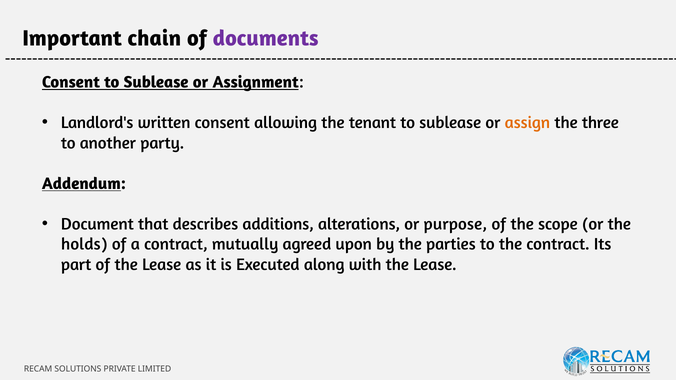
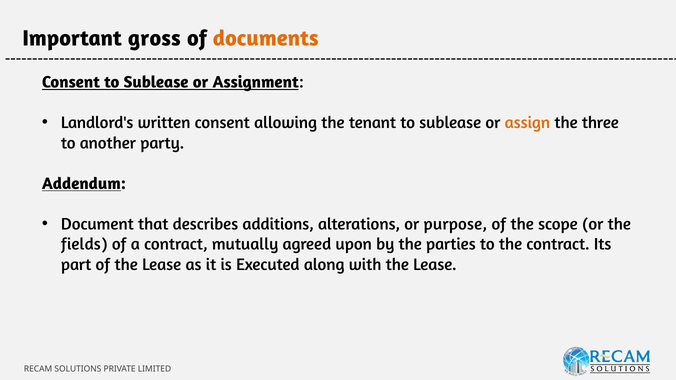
chain: chain -> gross
documents colour: purple -> orange
holds: holds -> fields
